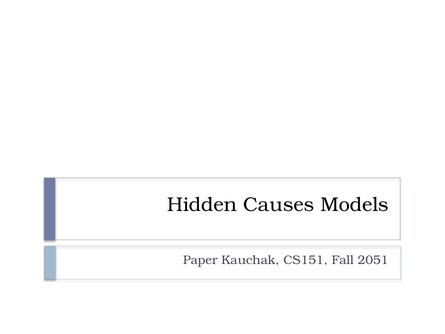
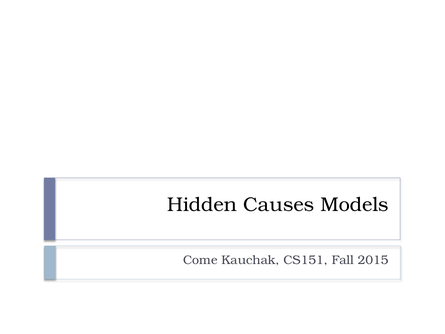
Paper: Paper -> Come
2051: 2051 -> 2015
